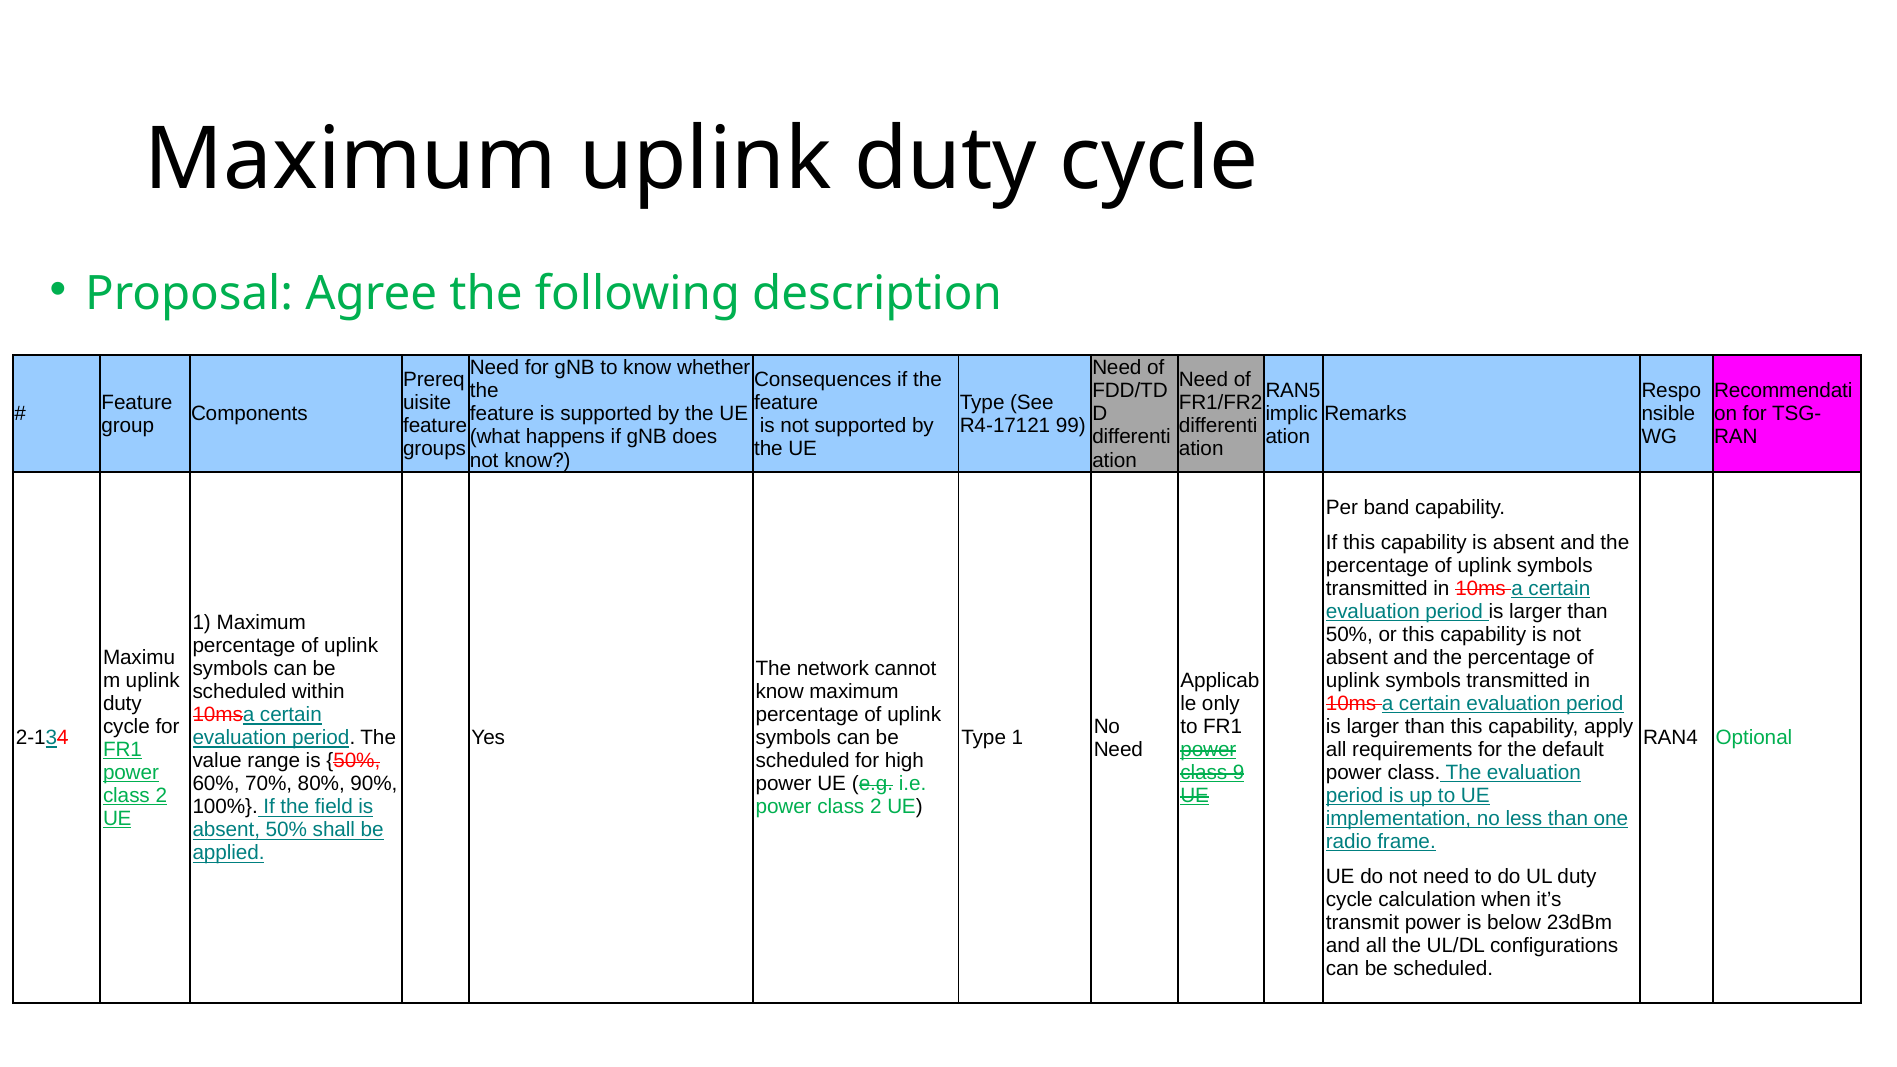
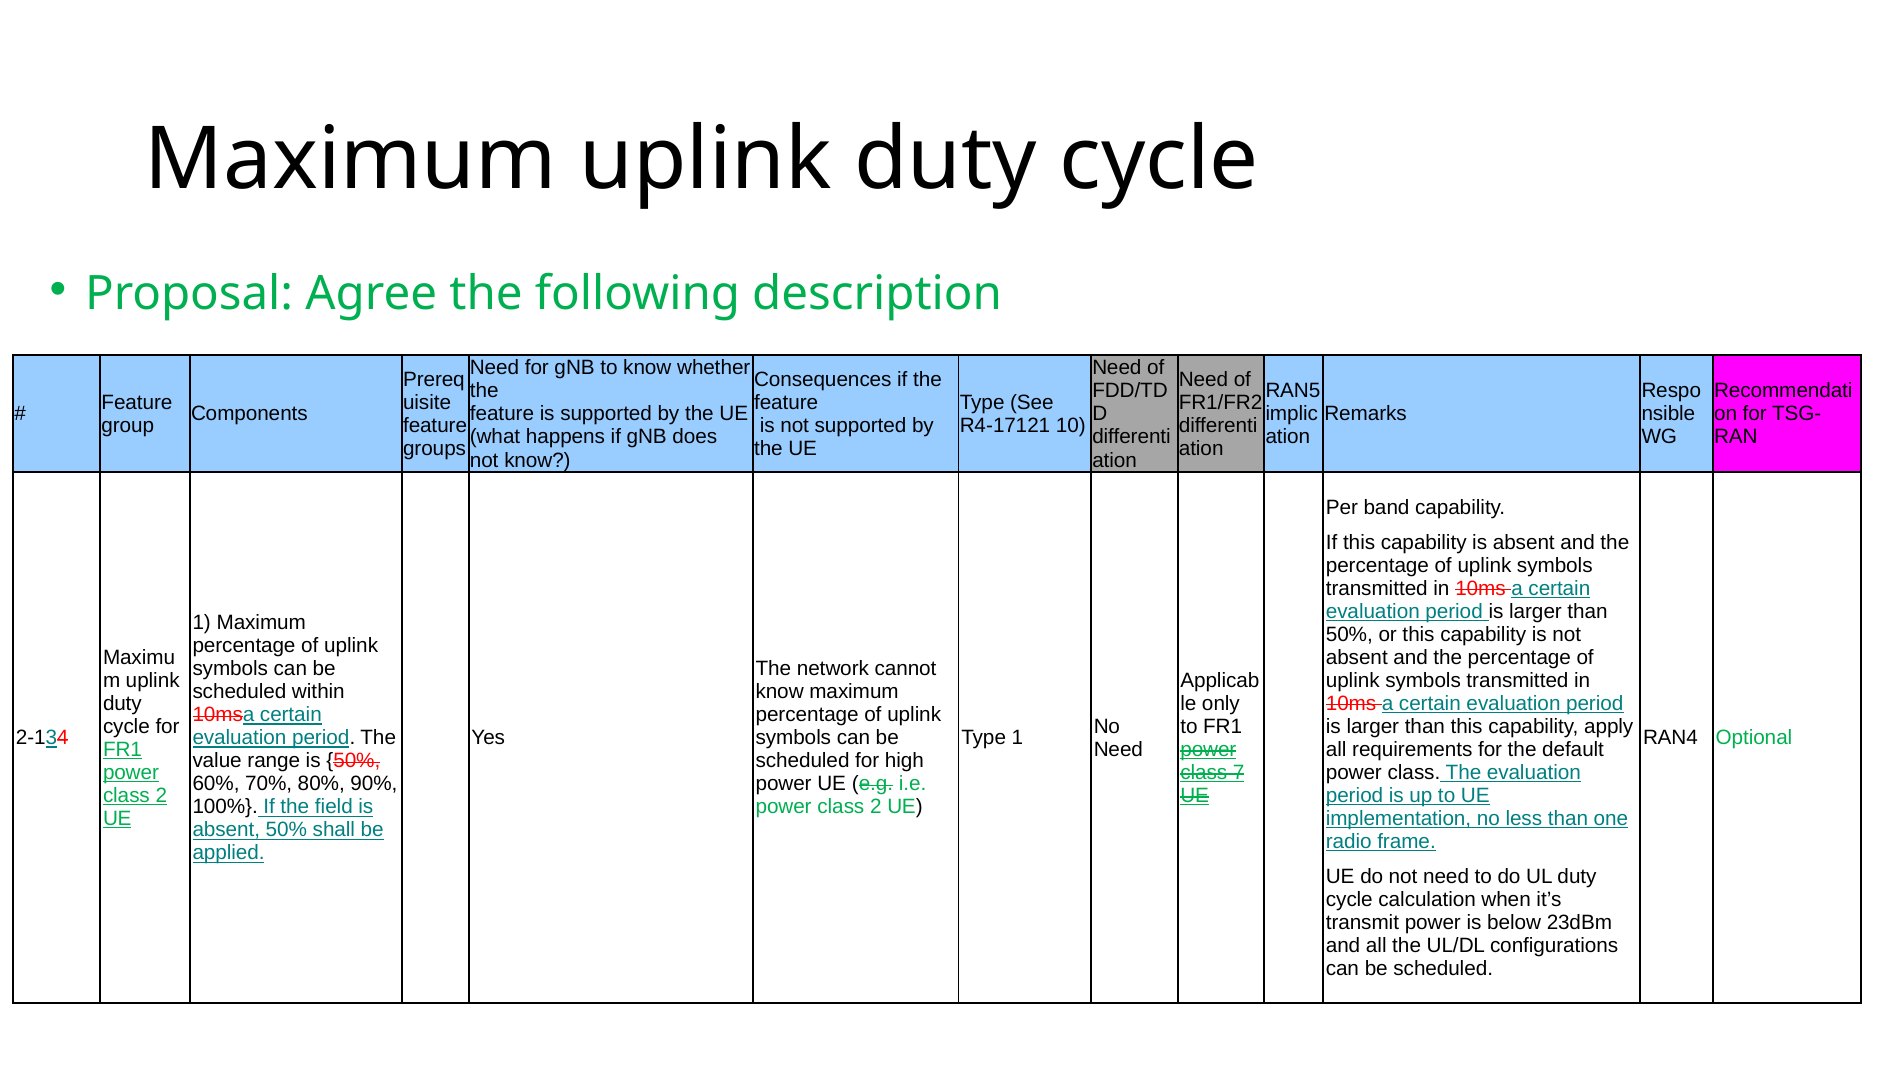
99: 99 -> 10
9: 9 -> 7
